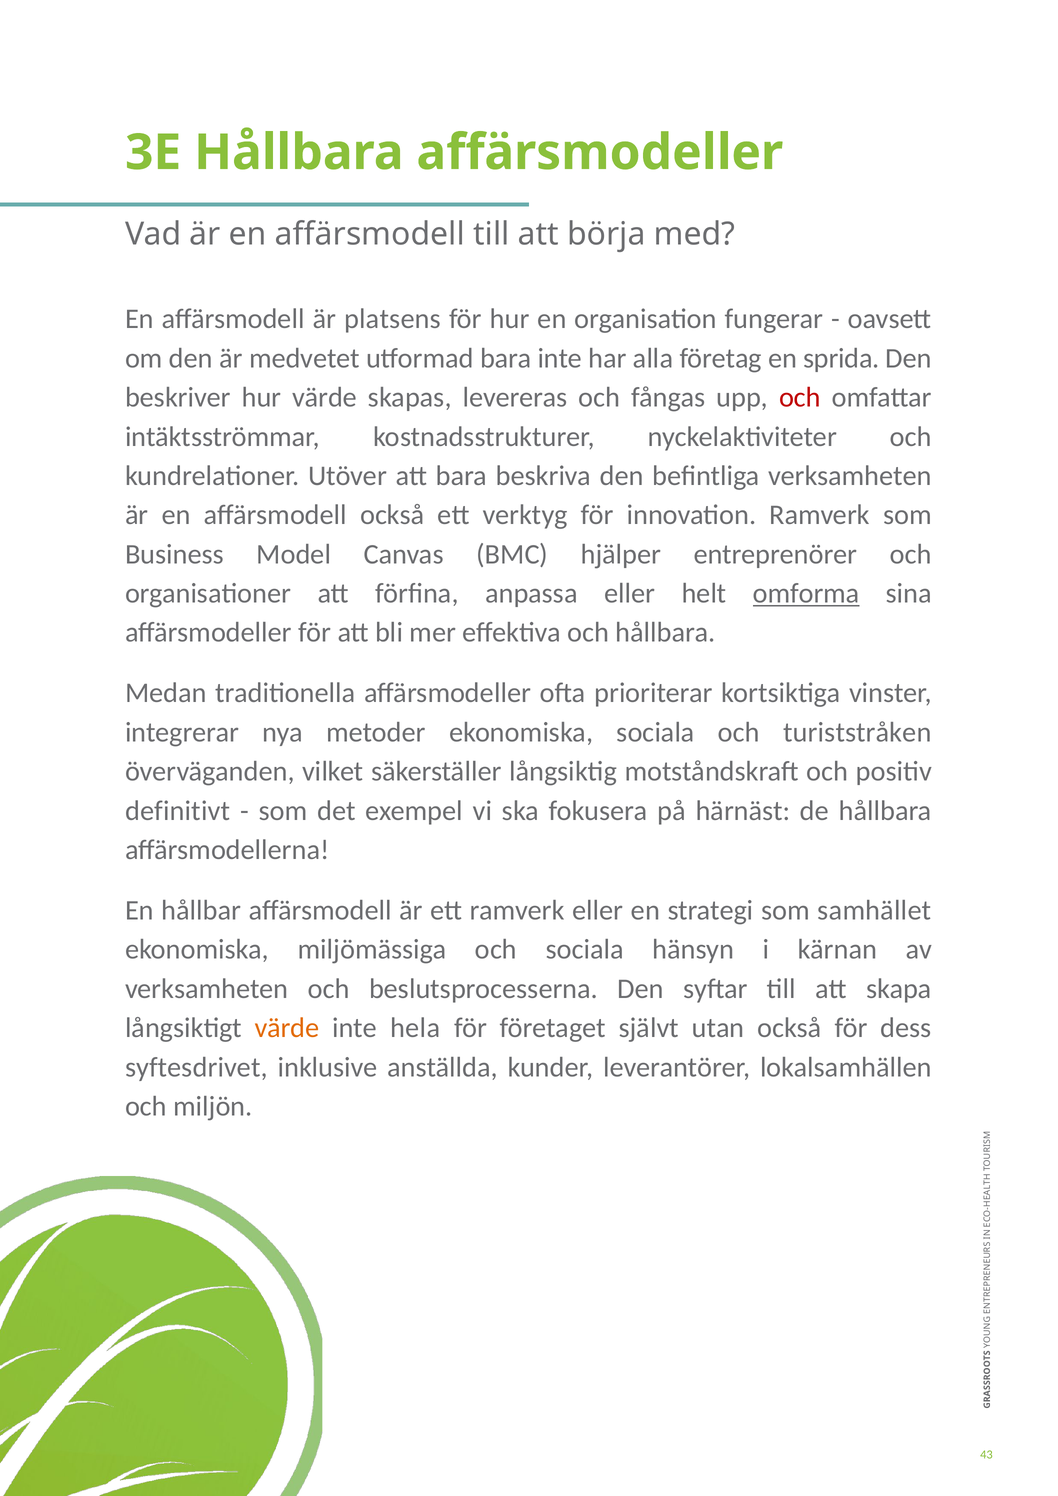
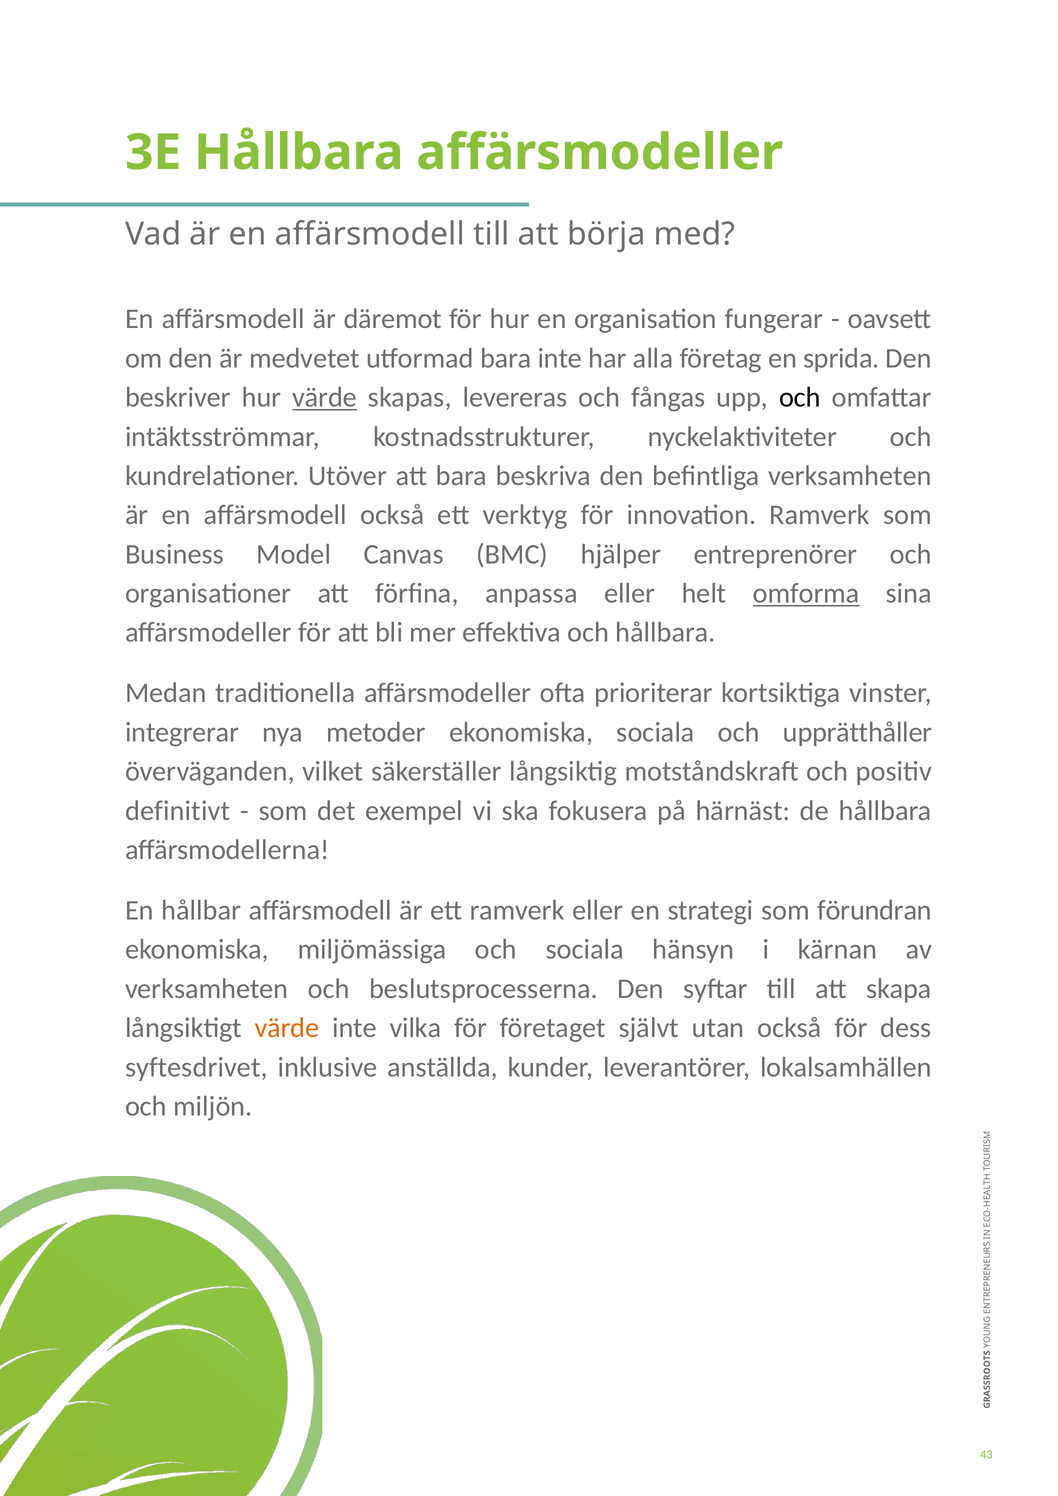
platsens: platsens -> däremot
värde at (325, 398) underline: none -> present
och at (800, 398) colour: red -> black
turiststråken: turiststråken -> upprätthåller
samhället: samhället -> förundran
hela: hela -> vilka
